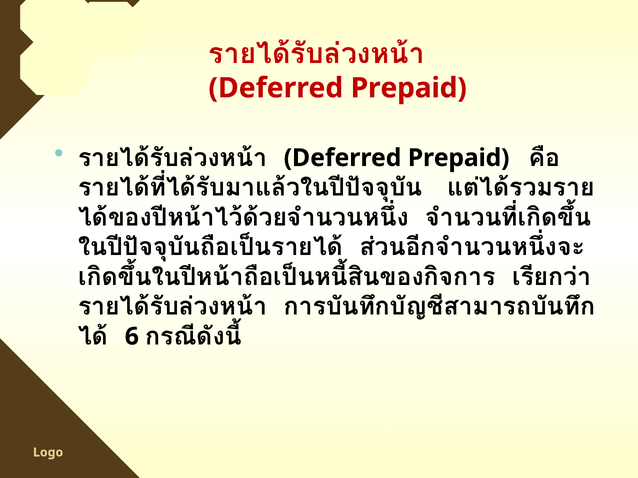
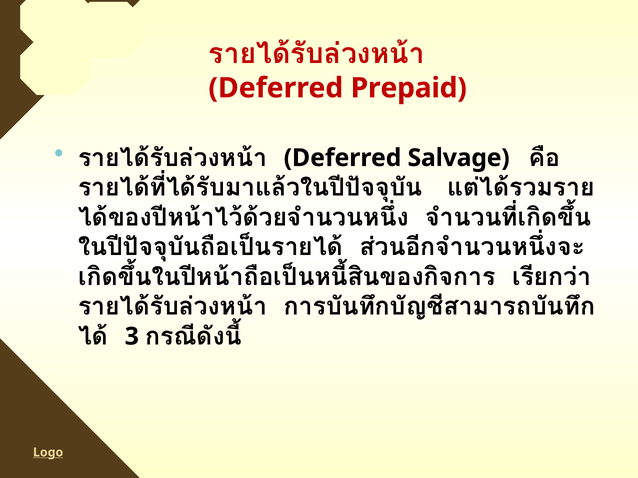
Prepaid at (459, 158): Prepaid -> Salvage
6: 6 -> 3
Logo underline: none -> present
